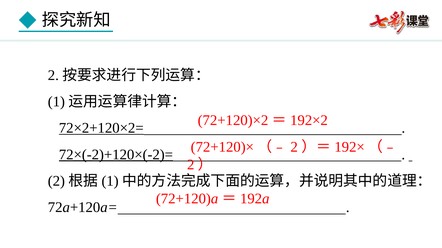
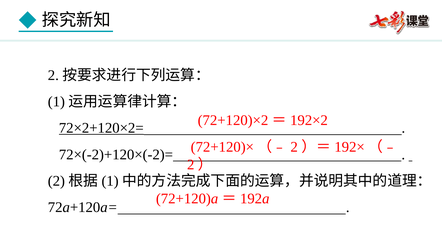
72×(-2)+120×(-2)= underline: present -> none
